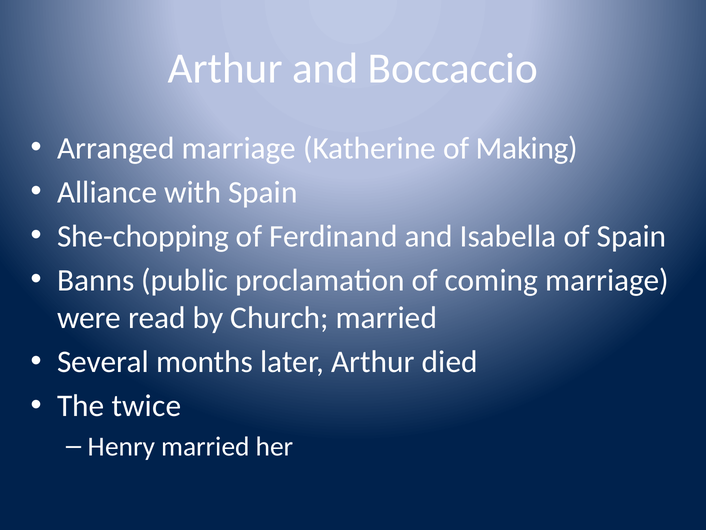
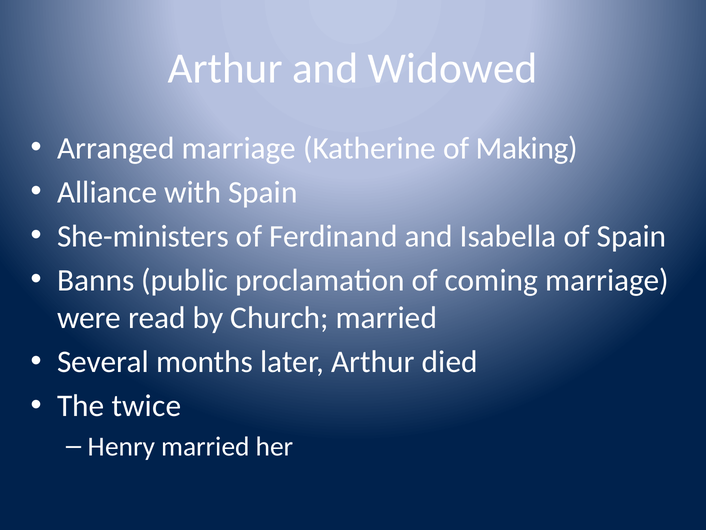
Boccaccio: Boccaccio -> Widowed
She-chopping: She-chopping -> She-ministers
